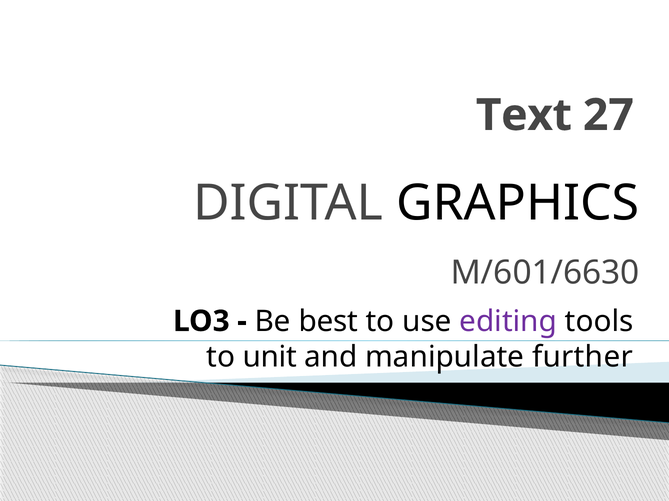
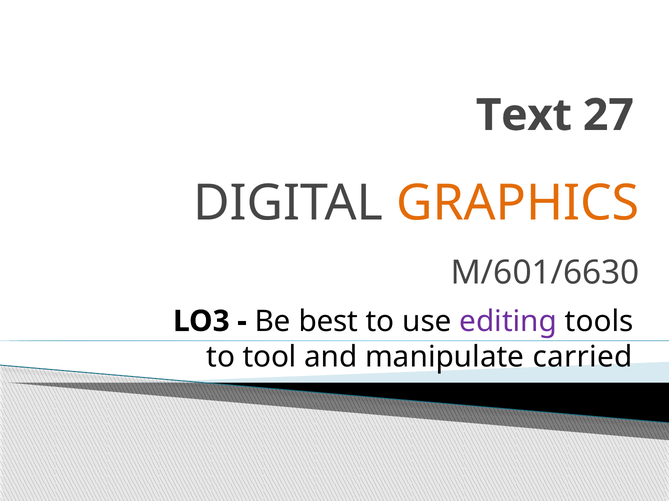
GRAPHICS colour: black -> orange
unit: unit -> tool
further: further -> carried
